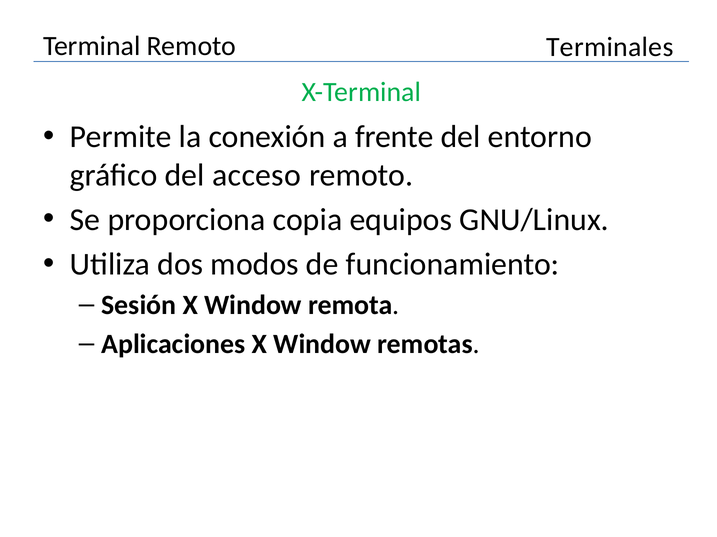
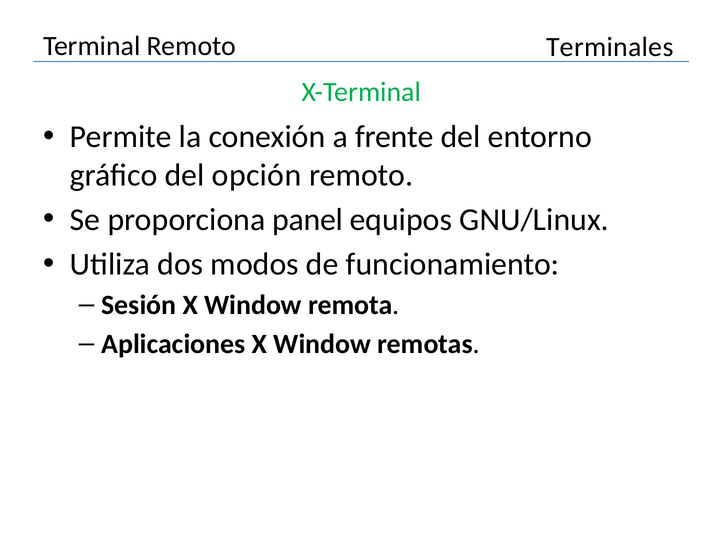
acceso: acceso -> opción
copia: copia -> panel
